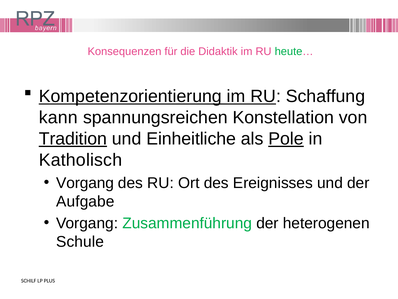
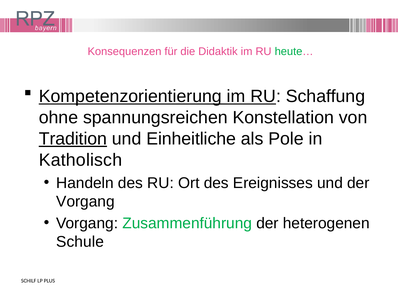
kann: kann -> ohne
Pole underline: present -> none
Vorgang at (85, 183): Vorgang -> Handeln
Aufgabe at (85, 201): Aufgabe -> Vorgang
